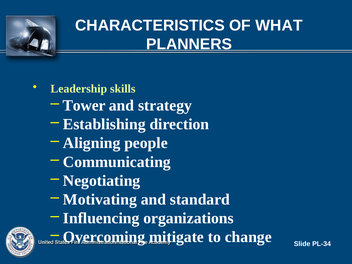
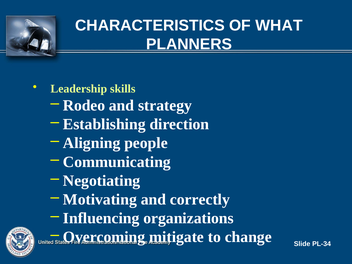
Tower: Tower -> Rodeo
standard: standard -> correctly
